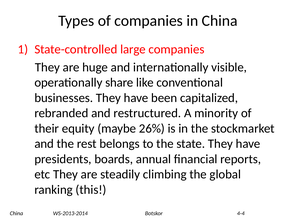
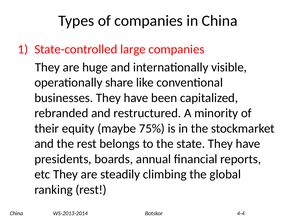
26%: 26% -> 75%
ranking this: this -> rest
